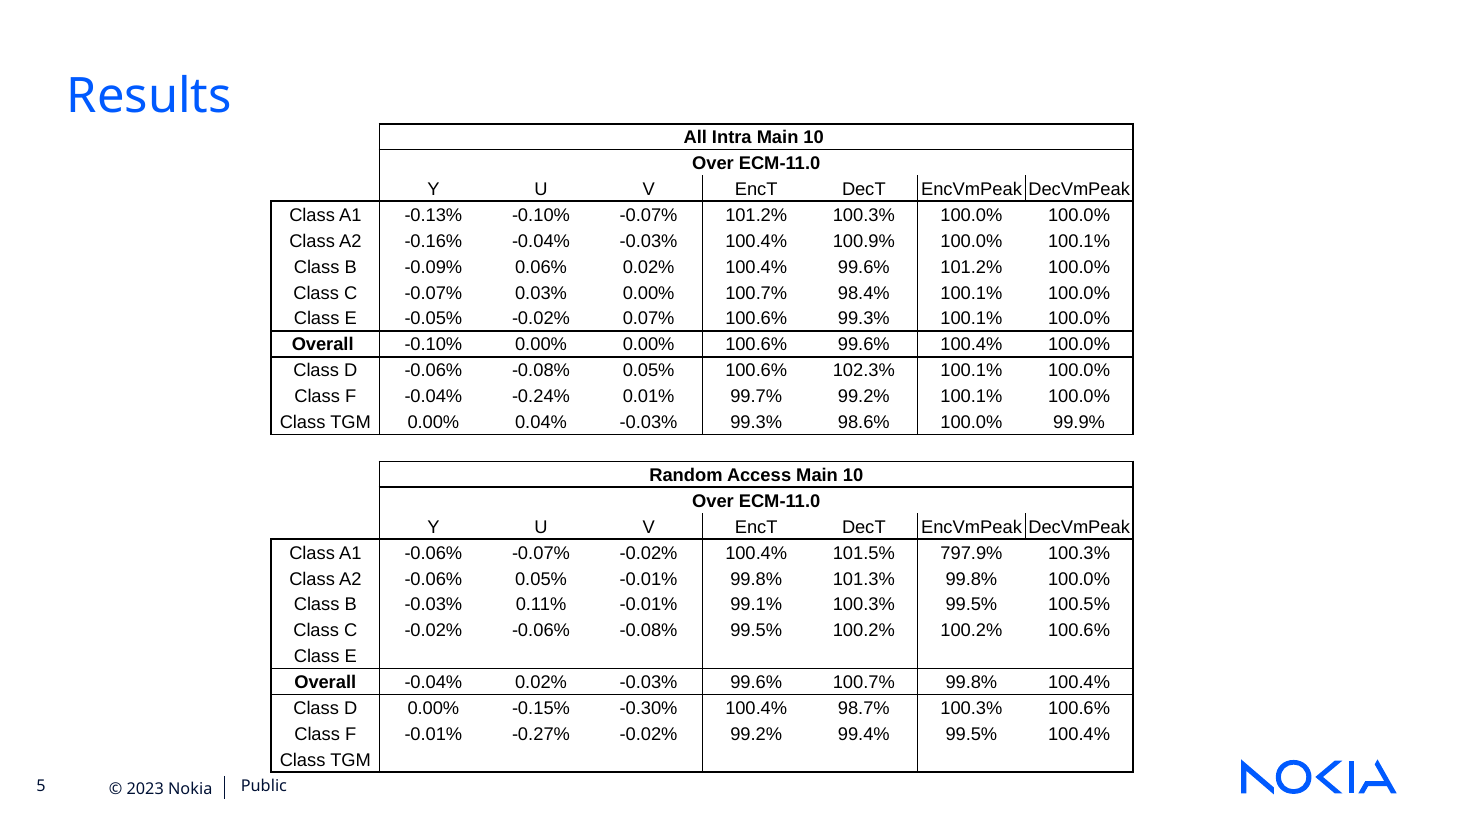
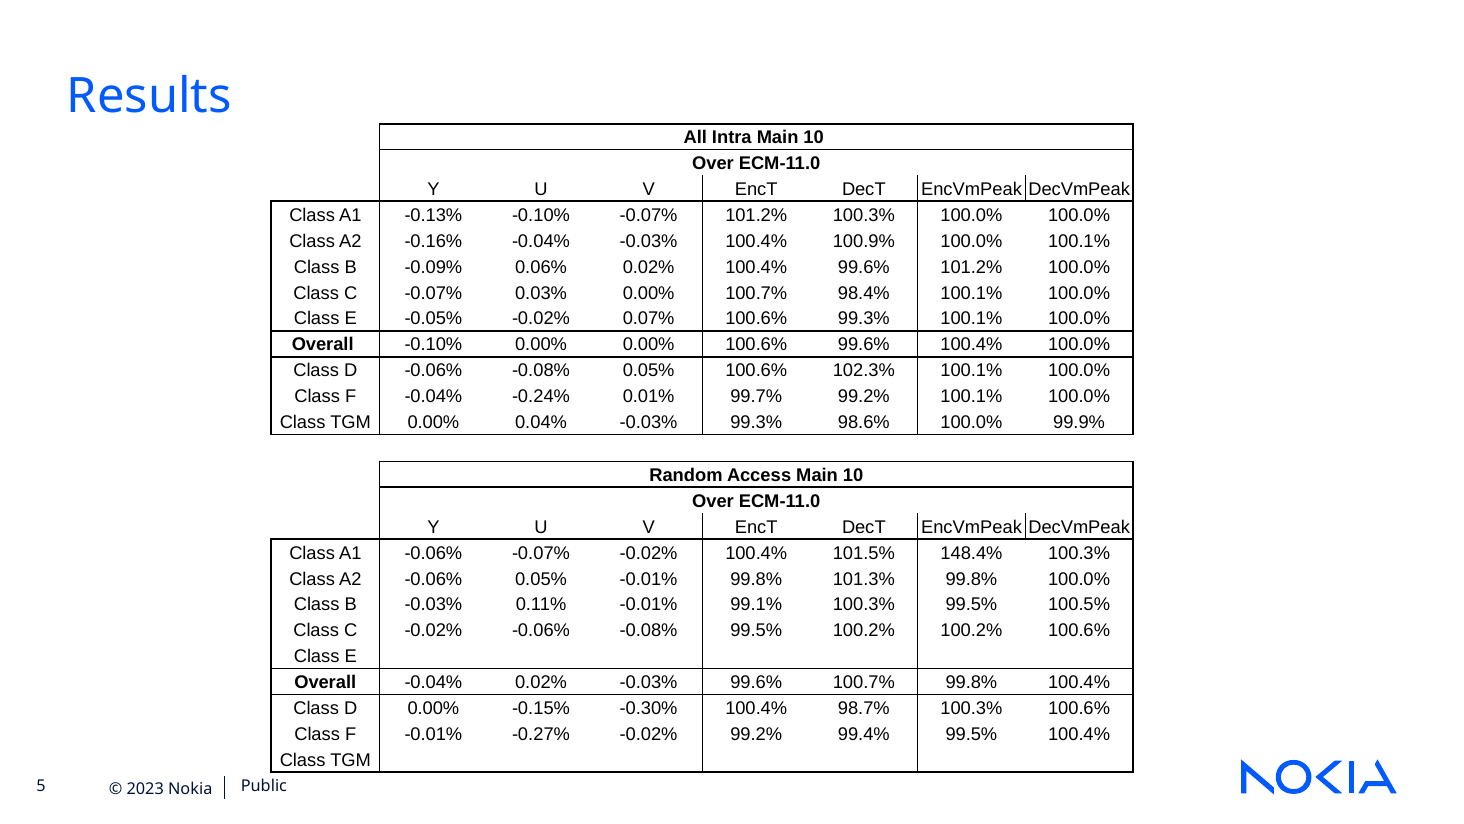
797.9%: 797.9% -> 148.4%
